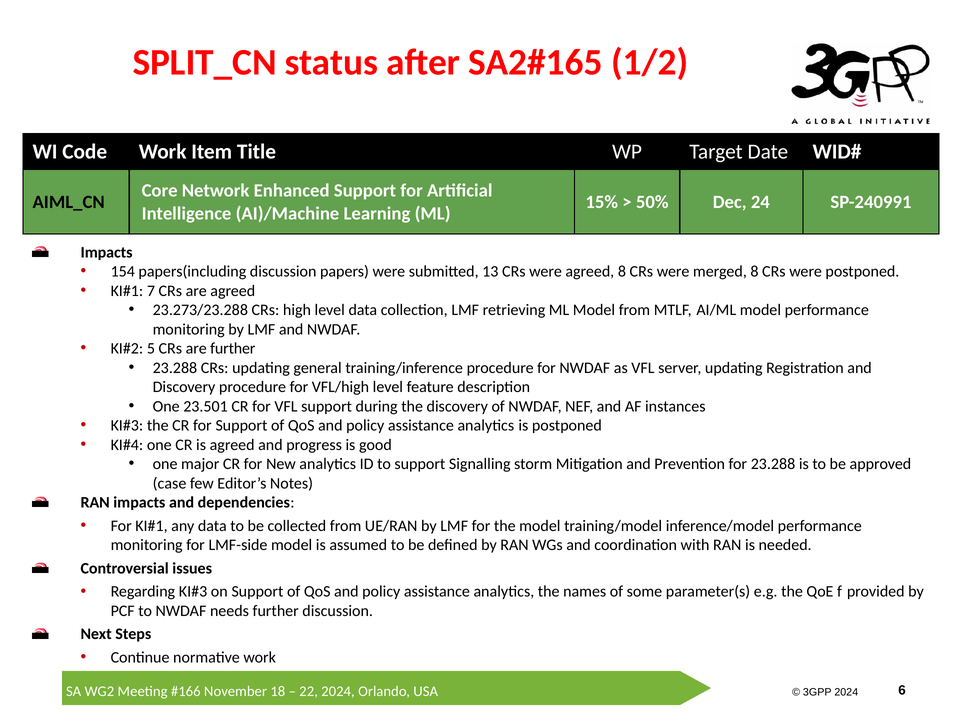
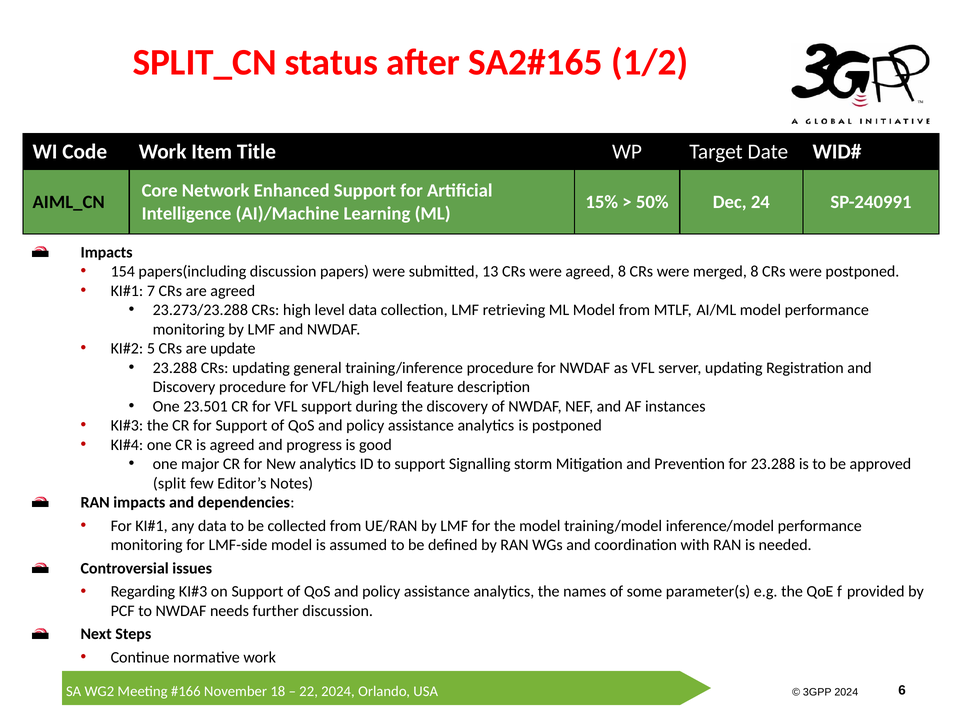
are further: further -> update
case: case -> split
